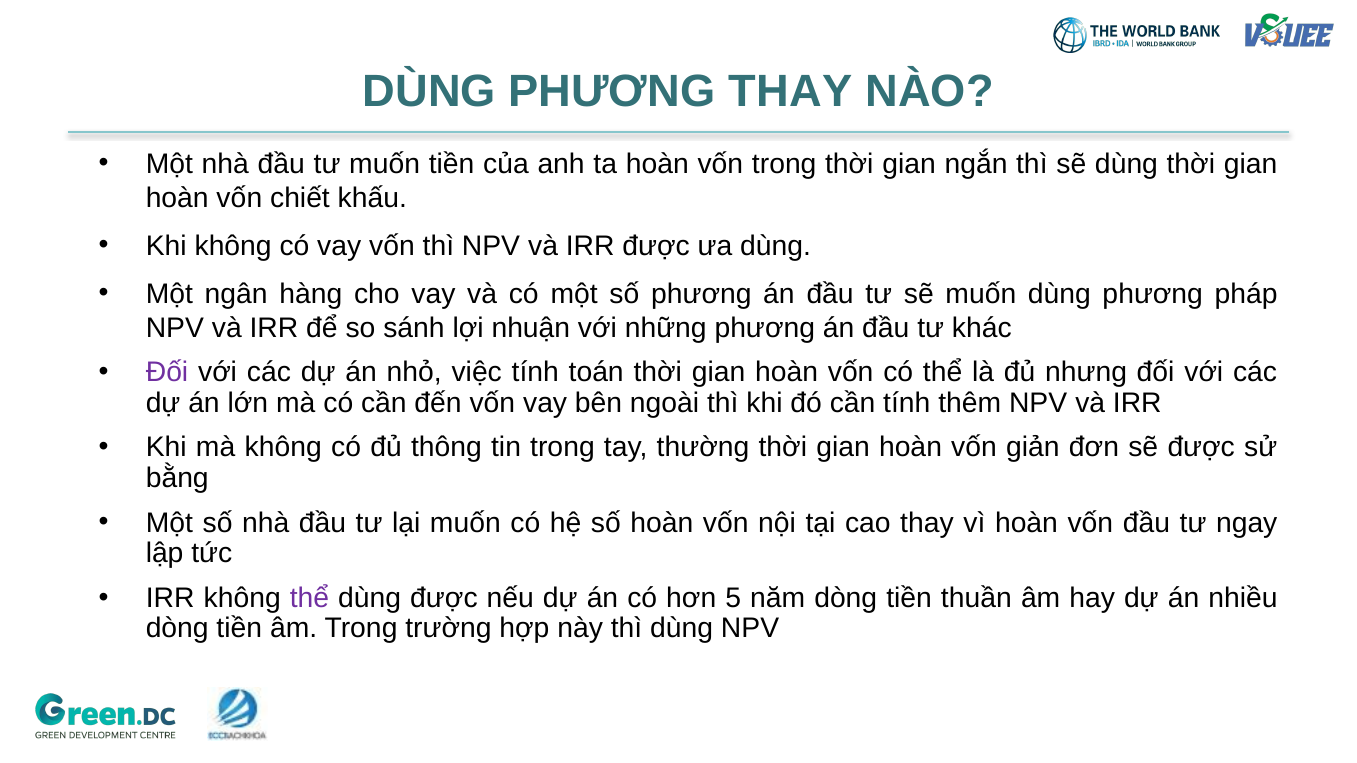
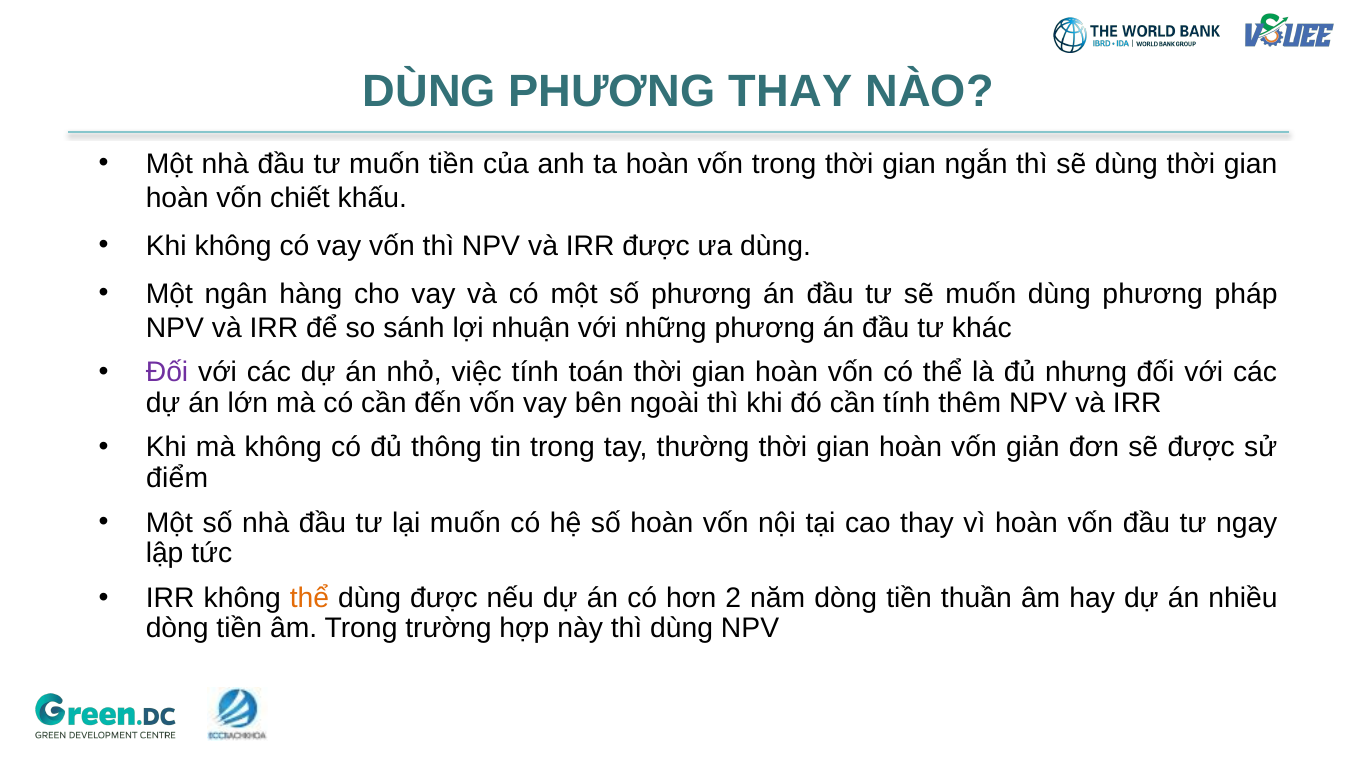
bằng: bằng -> điểm
thể at (309, 598) colour: purple -> orange
5: 5 -> 2
